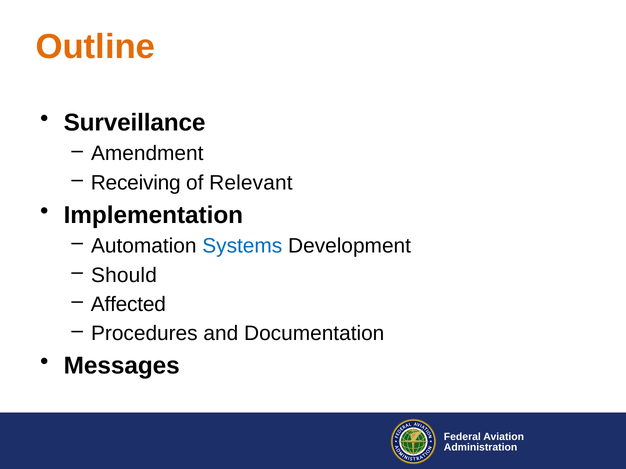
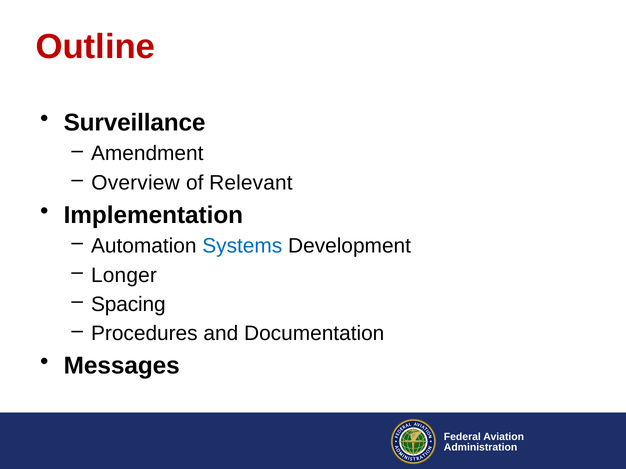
Outline colour: orange -> red
Receiving: Receiving -> Overview
Should: Should -> Longer
Affected: Affected -> Spacing
